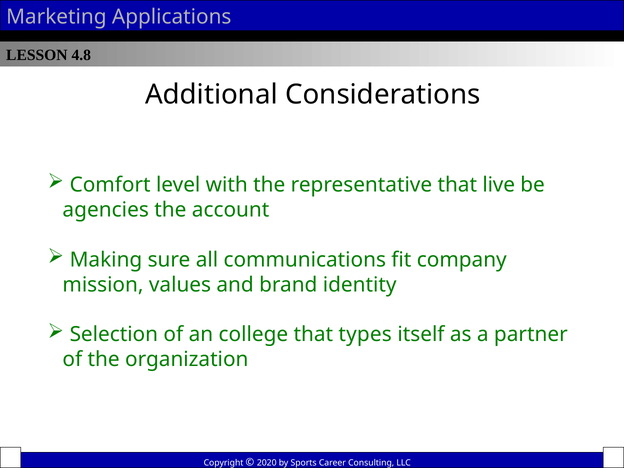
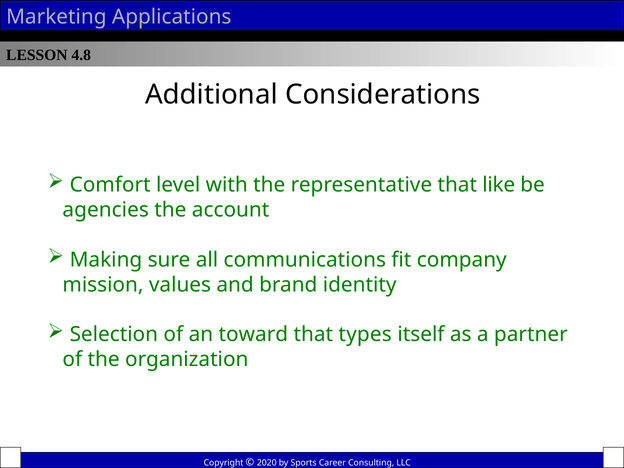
live: live -> like
college: college -> toward
